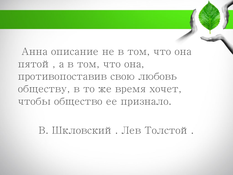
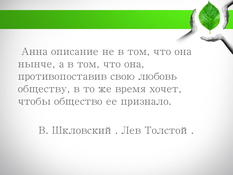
пятой: пятой -> нынче
